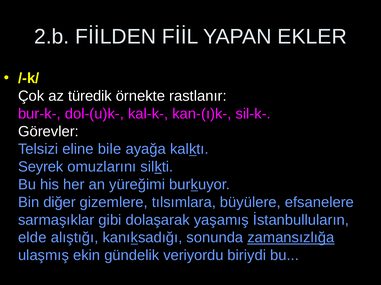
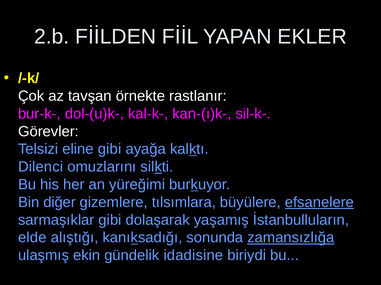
türedik: türedik -> tavşan
eline bile: bile -> gibi
Seyrek: Seyrek -> Dilenci
efsanelere underline: none -> present
veriyordu: veriyordu -> idadisine
